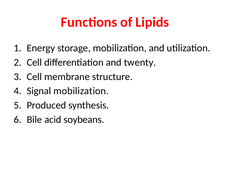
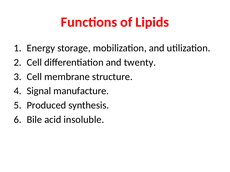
Signal mobilization: mobilization -> manufacture
soybeans: soybeans -> insoluble
